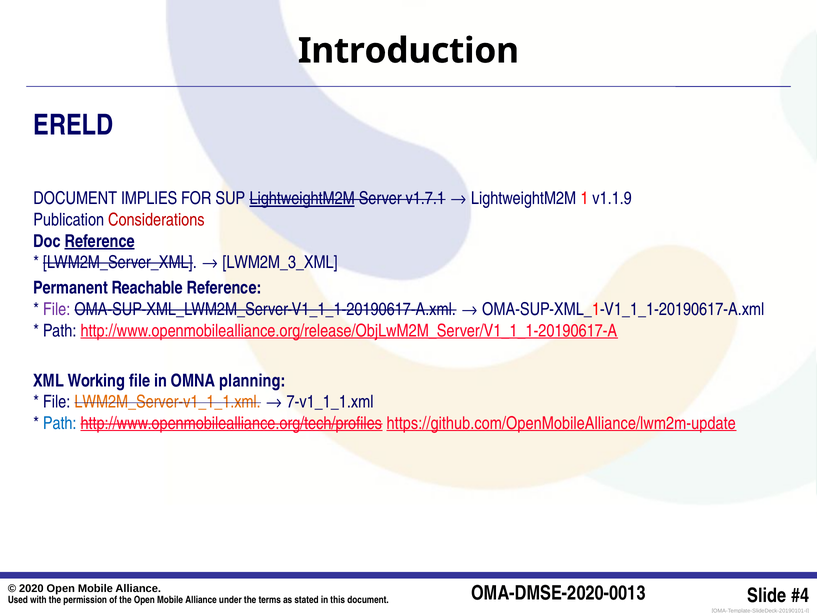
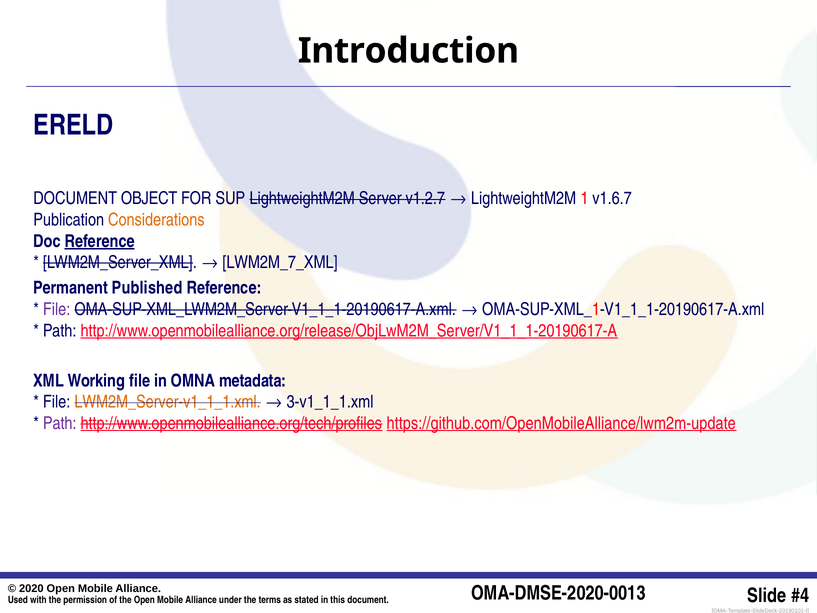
IMPLIES: IMPLIES -> OBJECT
LightweightM2M at (302, 199) underline: present -> none
v1.7.1: v1.7.1 -> v1.2.7
v1.1.9: v1.1.9 -> v1.6.7
Considerations colour: red -> orange
LWM2M_3_XML: LWM2M_3_XML -> LWM2M_7_XML
Reachable: Reachable -> Published
planning: planning -> metadata
7-v1_1_1.xml: 7-v1_1_1.xml -> 3-v1_1_1.xml
Path at (60, 423) colour: blue -> purple
